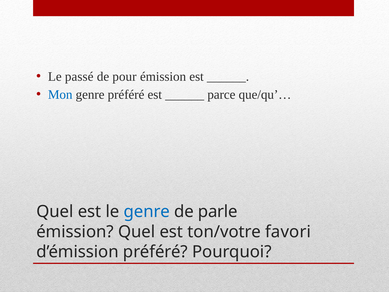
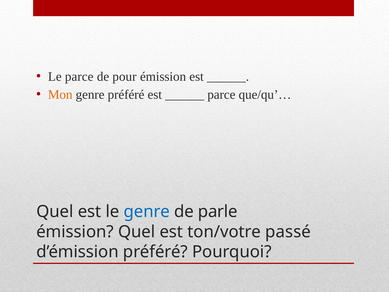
Le passé: passé -> parce
Mon colour: blue -> orange
favori: favori -> passé
